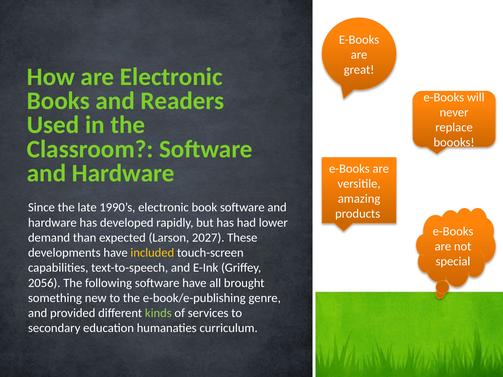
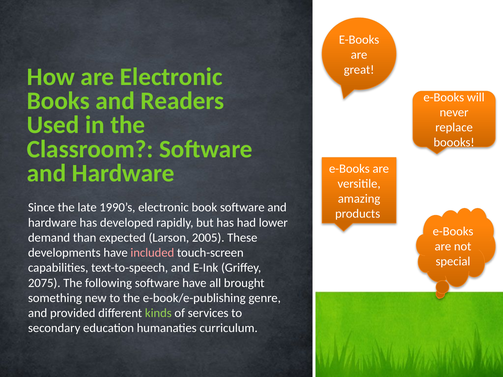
2027: 2027 -> 2005
included colour: yellow -> pink
2056: 2056 -> 2075
